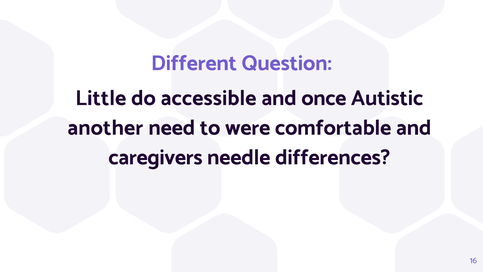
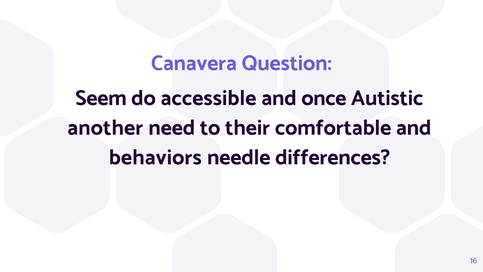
Different: Different -> Canavera
Little: Little -> Seem
were: were -> their
caregivers: caregivers -> behaviors
